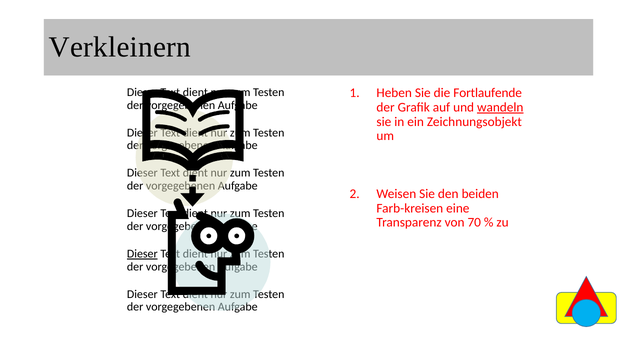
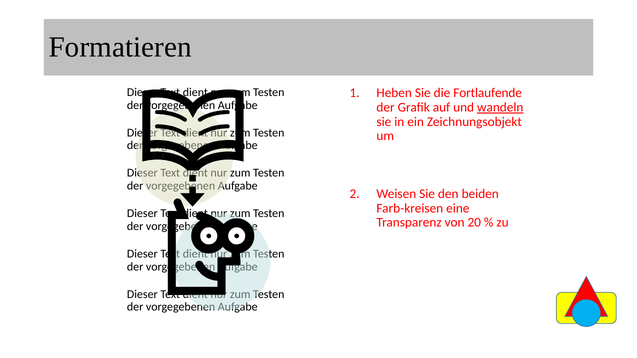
Verkleinern: Verkleinern -> Formatieren
70: 70 -> 20
Dieser at (142, 254) underline: present -> none
